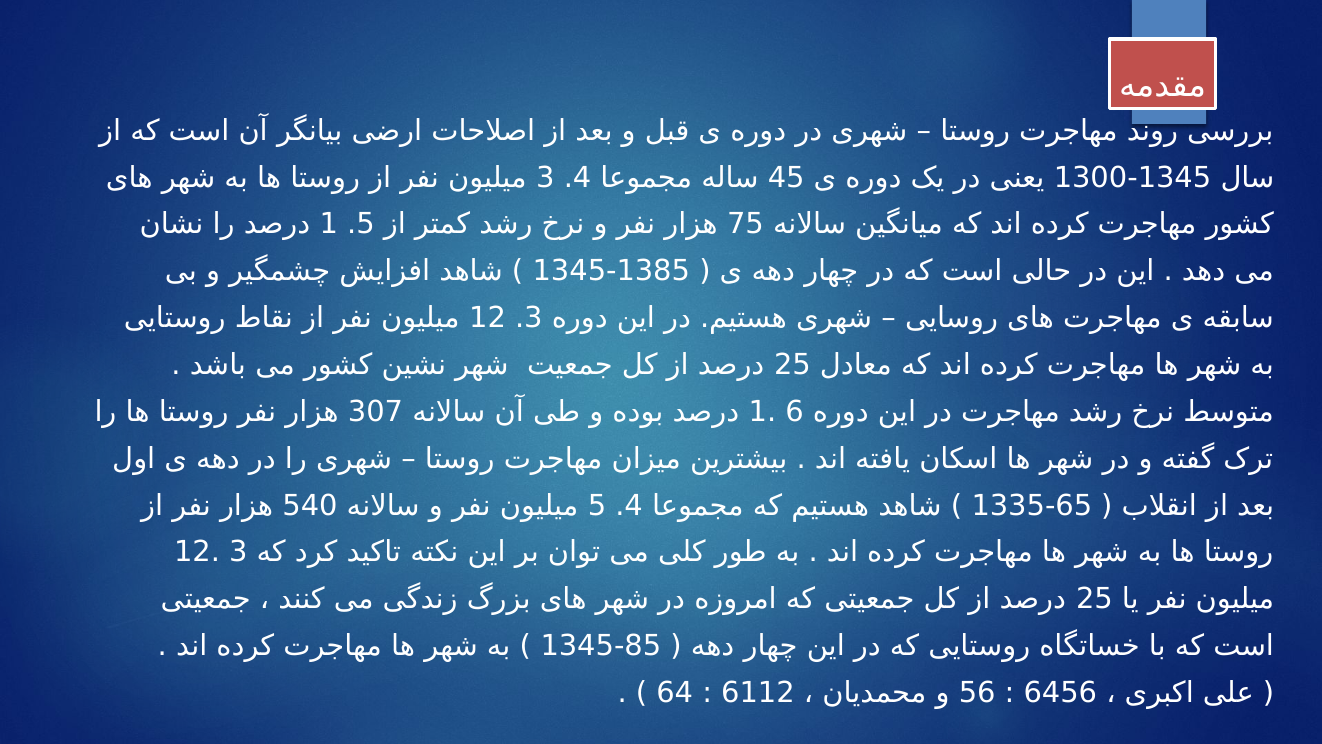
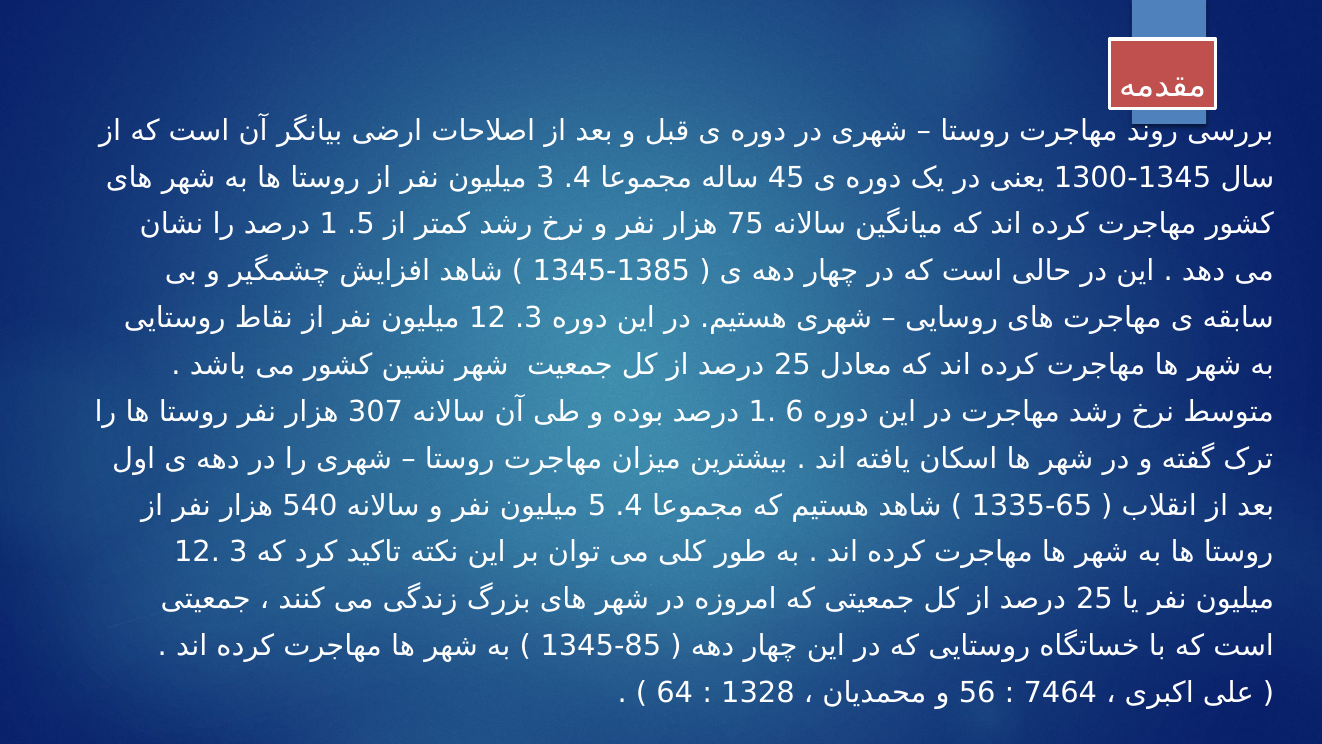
6112: 6112 -> 1328
6456: 6456 -> 7464
